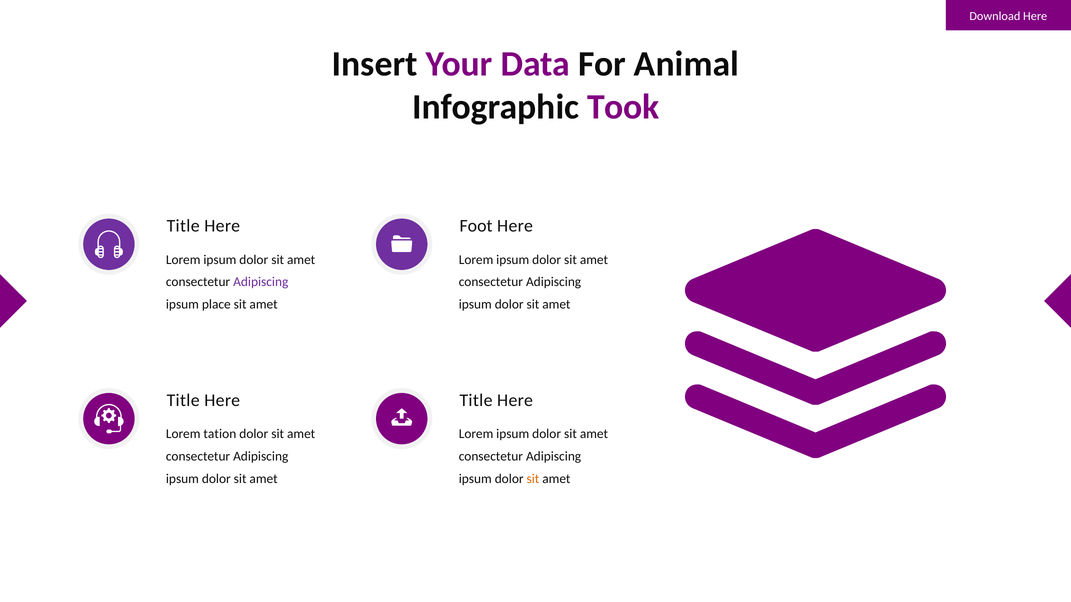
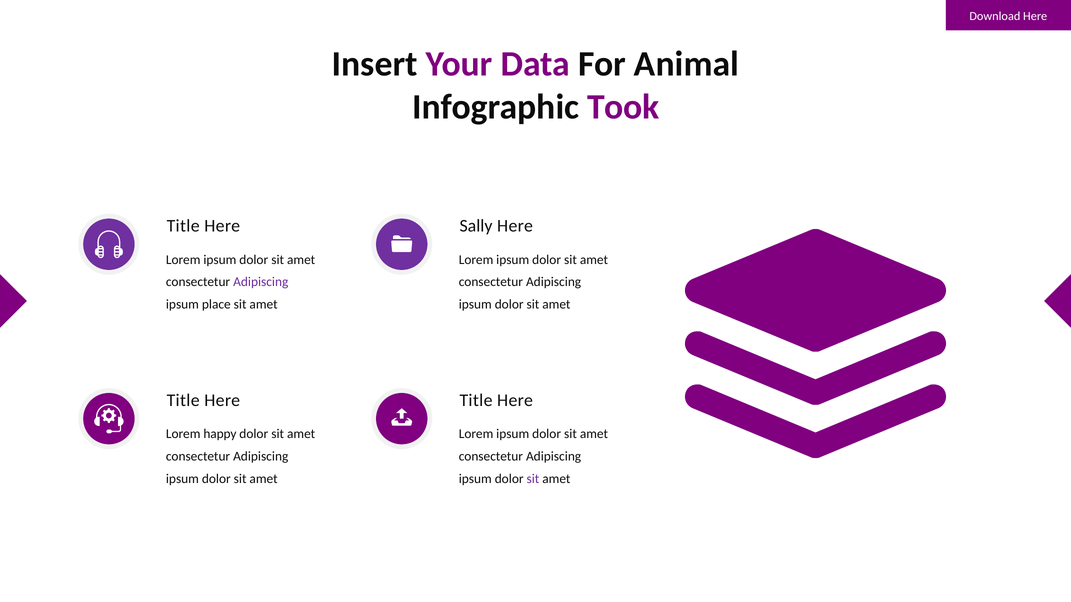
Foot: Foot -> Sally
tation: tation -> happy
sit at (533, 479) colour: orange -> purple
